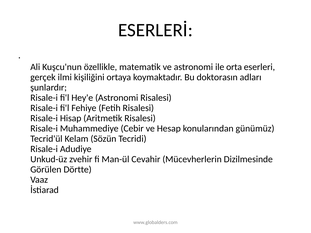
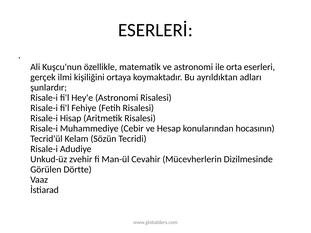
doktorasın: doktorasın -> ayrıldıktan
günümüz: günümüz -> hocasının
